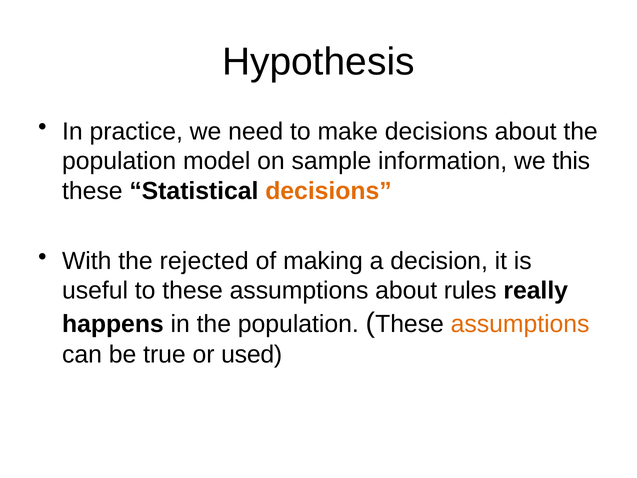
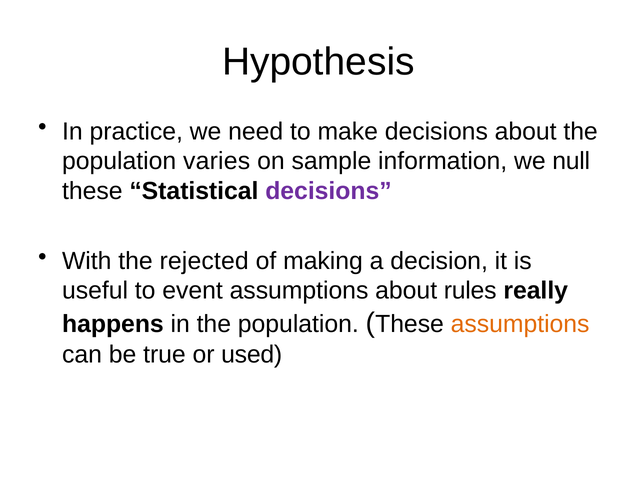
model: model -> varies
this: this -> null
decisions at (328, 191) colour: orange -> purple
to these: these -> event
